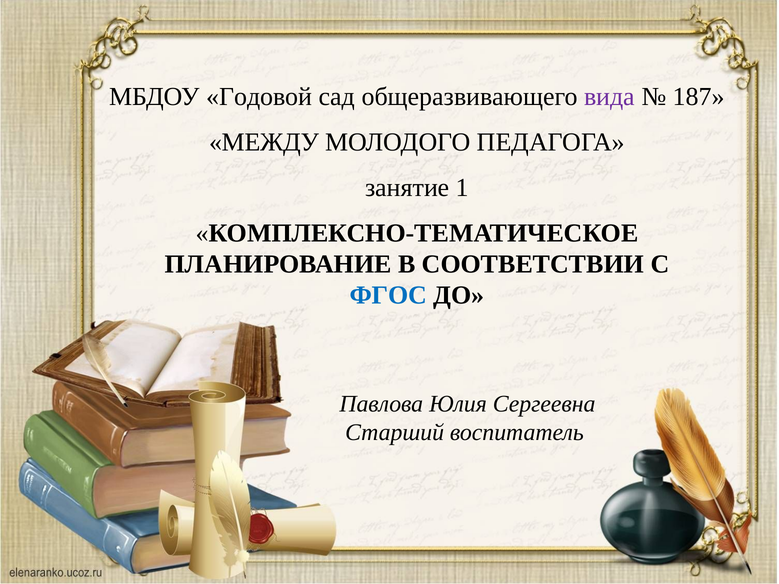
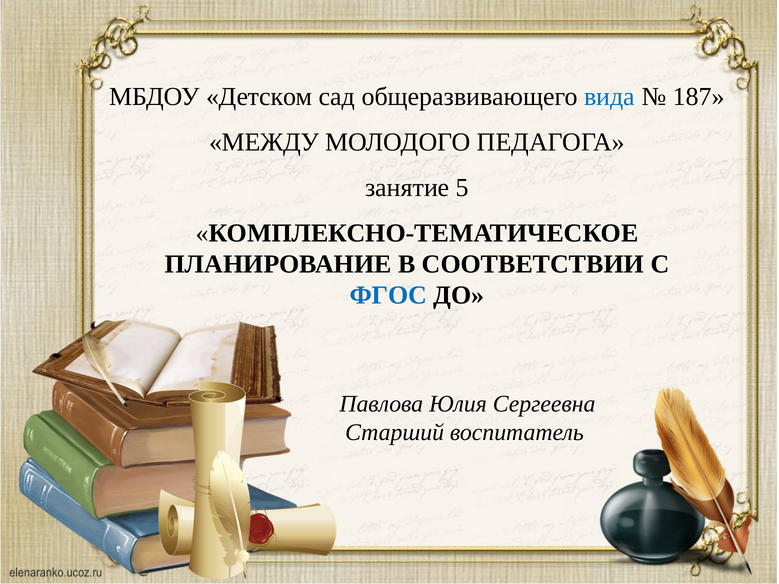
Годовой: Годовой -> Детском
вида colour: purple -> blue
1: 1 -> 5
